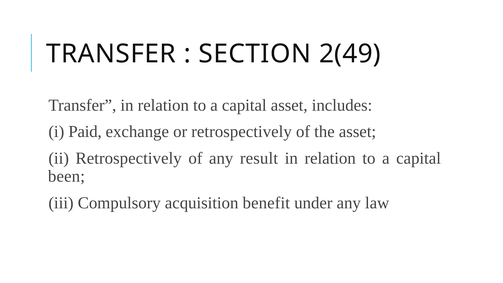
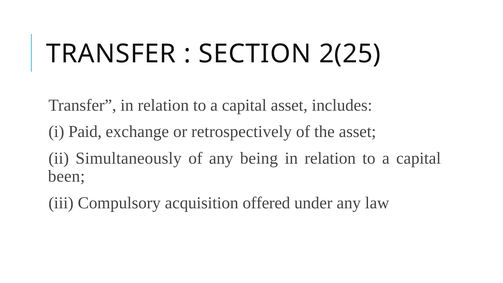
2(49: 2(49 -> 2(25
ii Retrospectively: Retrospectively -> Simultaneously
result: result -> being
benefit: benefit -> offered
